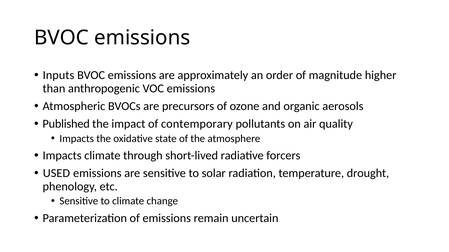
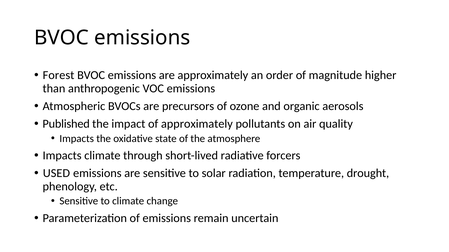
Inputs: Inputs -> Forest
of contemporary: contemporary -> approximately
